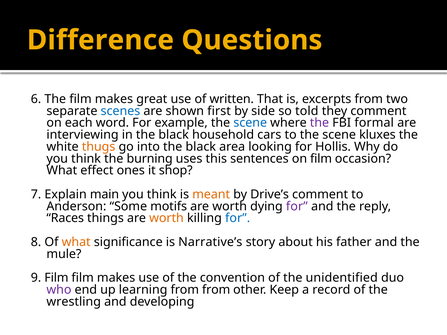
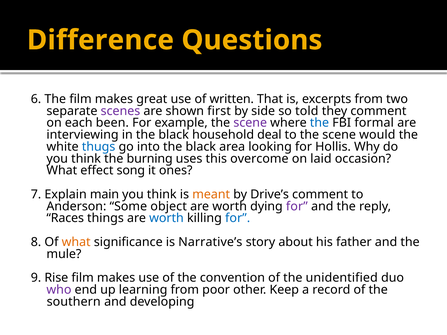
scenes colour: blue -> purple
word: word -> been
scene at (250, 123) colour: blue -> purple
the at (319, 123) colour: purple -> blue
cars: cars -> deal
kluxes: kluxes -> would
thugs colour: orange -> blue
sentences: sentences -> overcome
on film: film -> laid
ones: ones -> song
shop: shop -> ones
motifs: motifs -> object
worth at (166, 218) colour: orange -> blue
9 Film: Film -> Rise
from from: from -> poor
wrestling: wrestling -> southern
